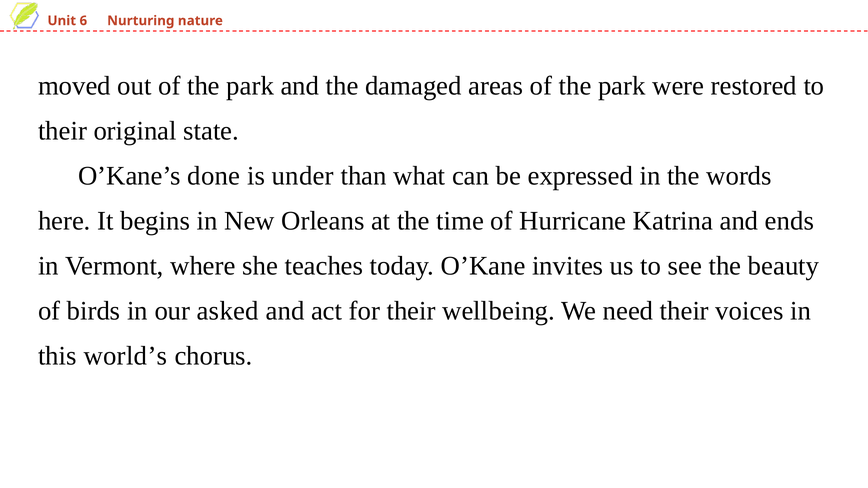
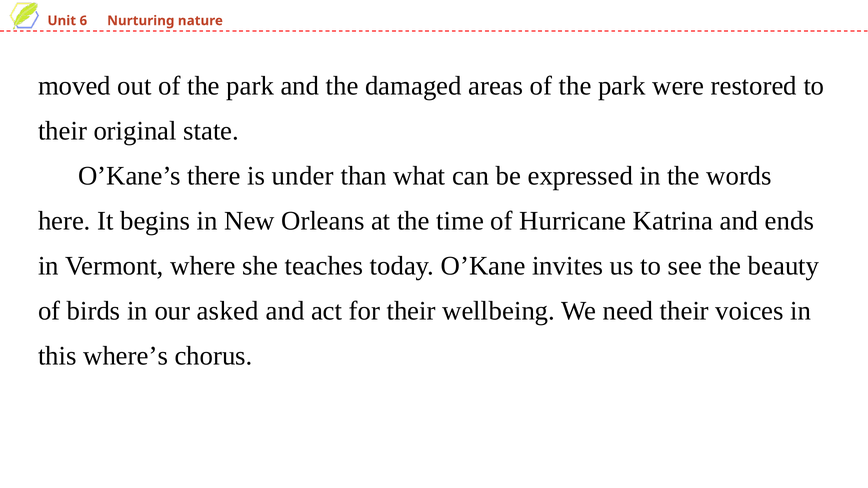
done: done -> there
world’s: world’s -> where’s
